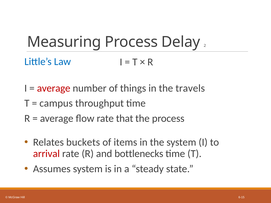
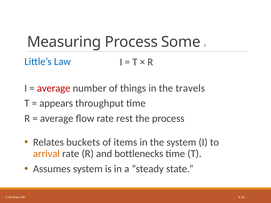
Delay: Delay -> Some
campus: campus -> appears
that: that -> rest
arrival colour: red -> orange
